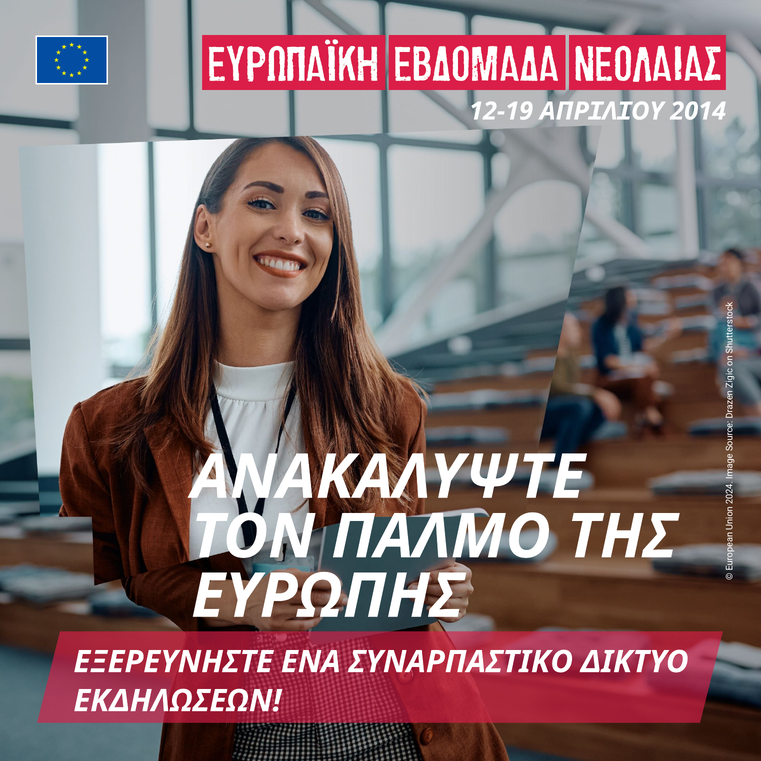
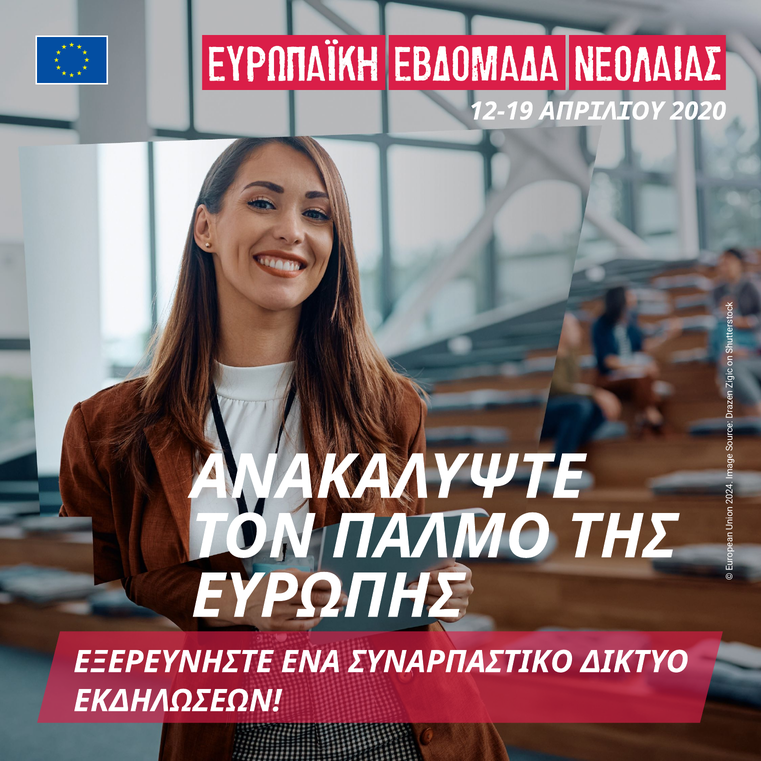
2014: 2014 -> 2020
